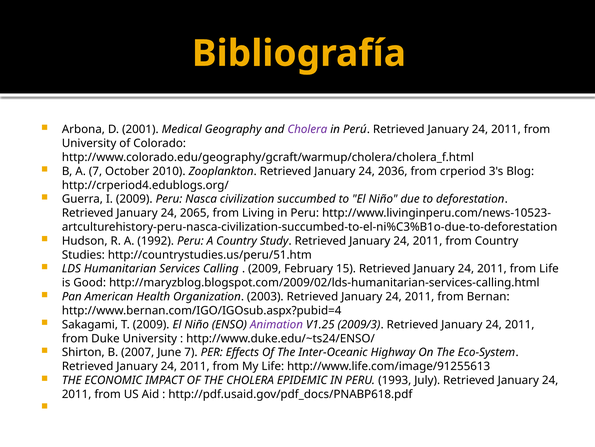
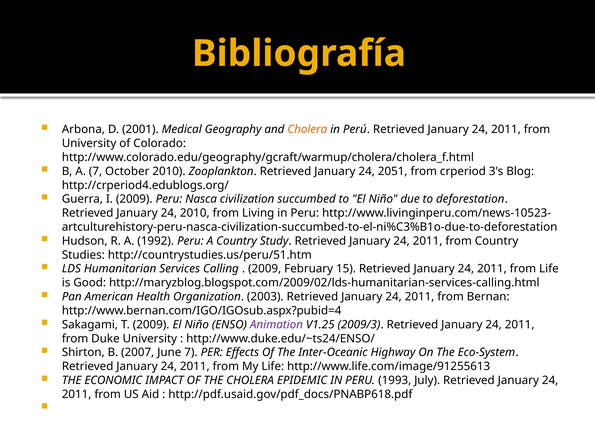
Cholera at (307, 129) colour: purple -> orange
2036: 2036 -> 2051
24 2065: 2065 -> 2010
